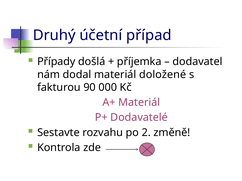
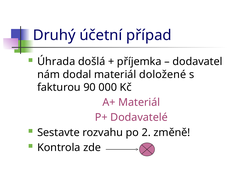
Případy: Případy -> Úhrada
